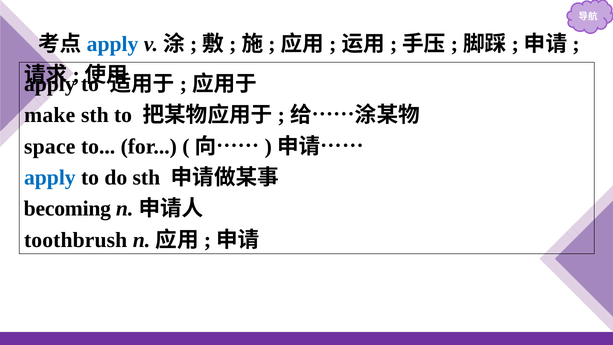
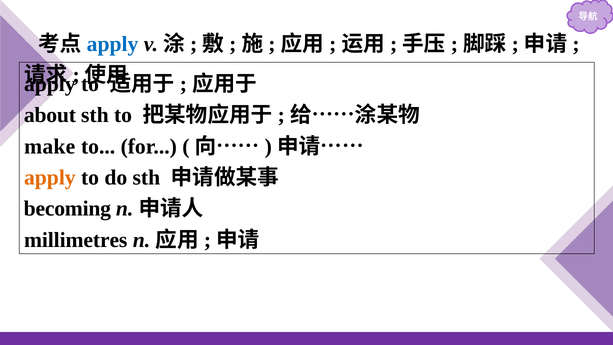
make: make -> about
space: space -> make
apply at (50, 178) colour: blue -> orange
toothbrush: toothbrush -> millimetres
